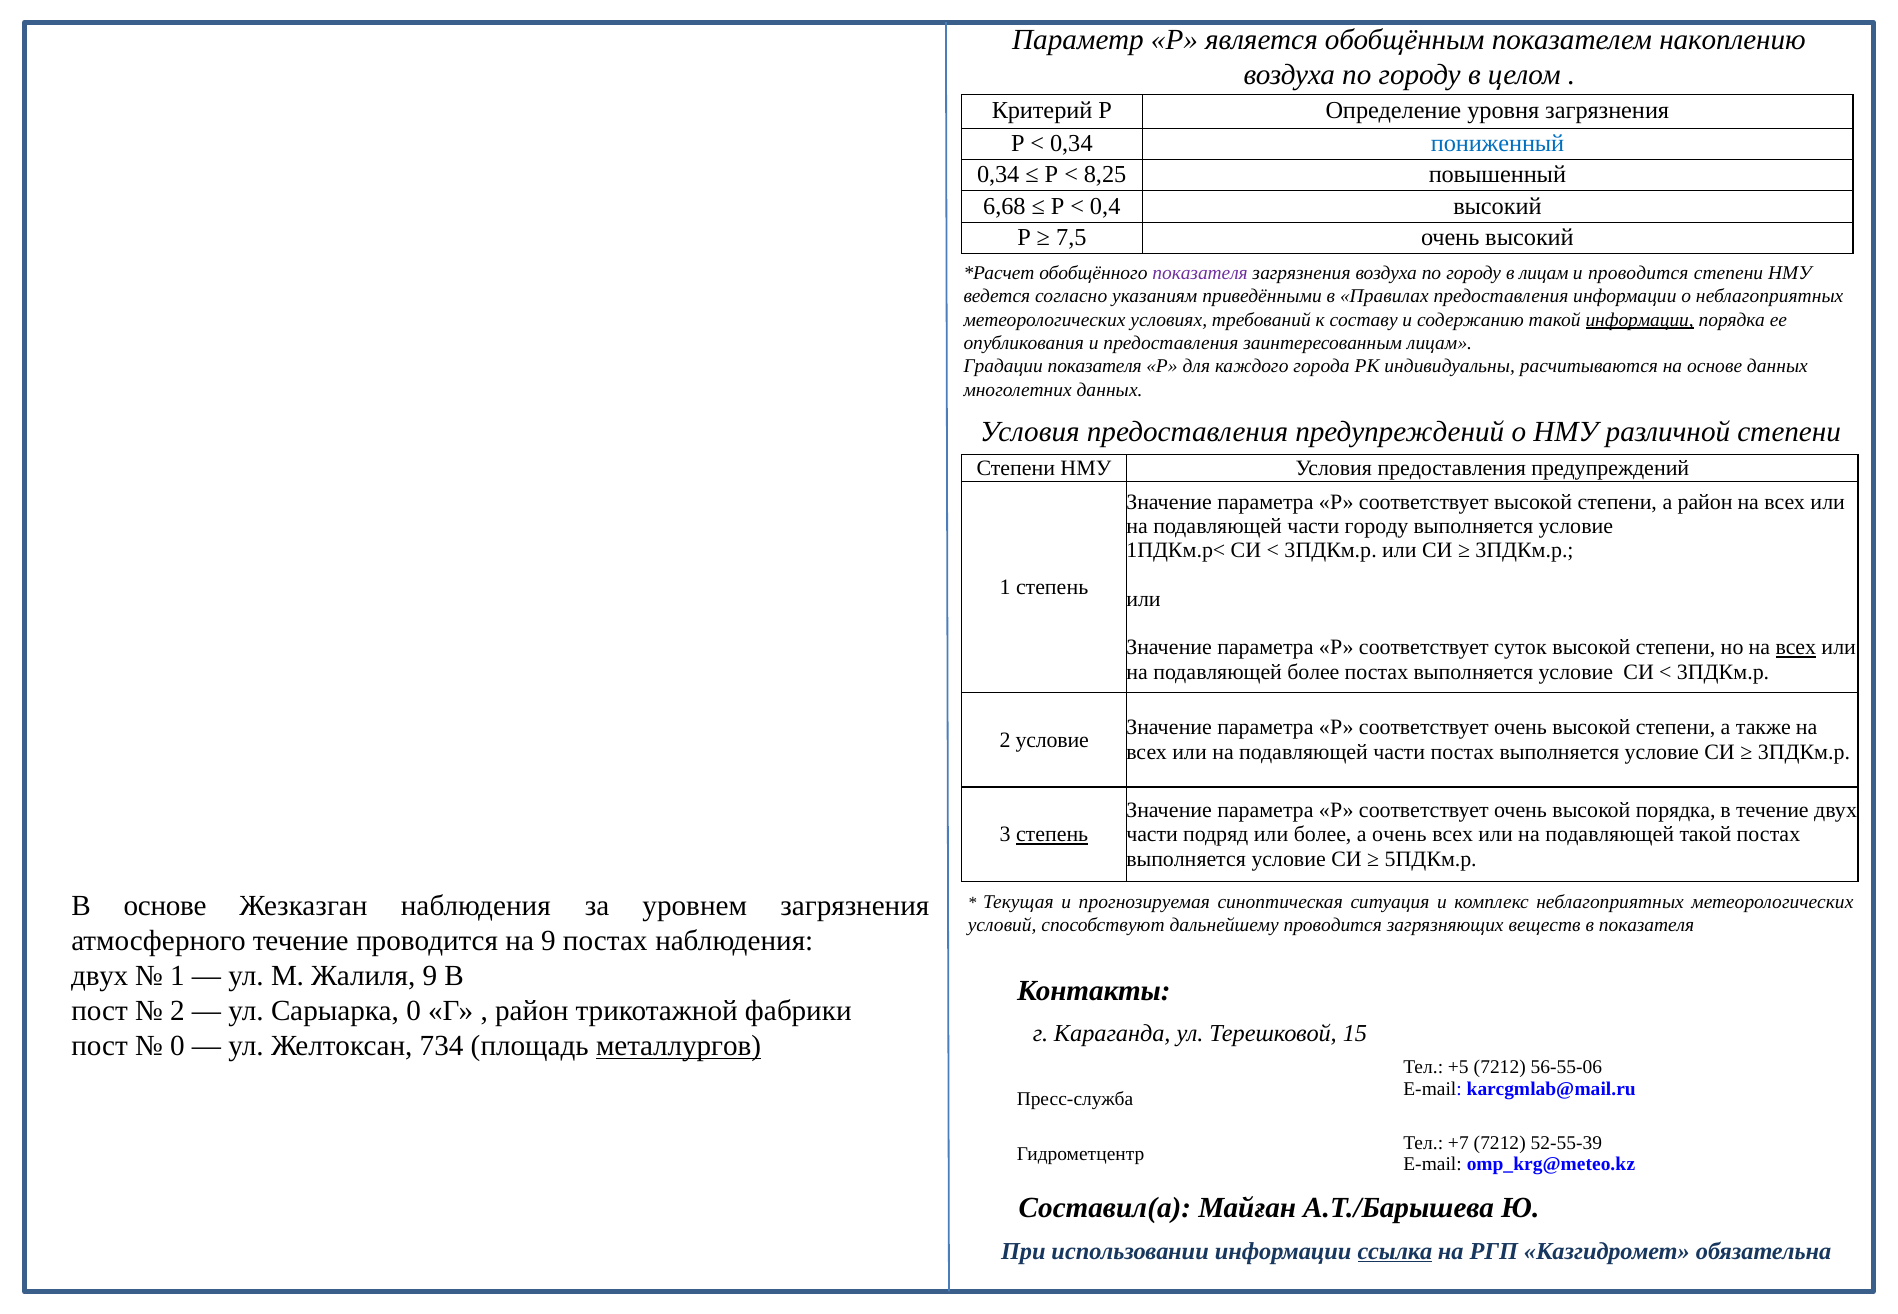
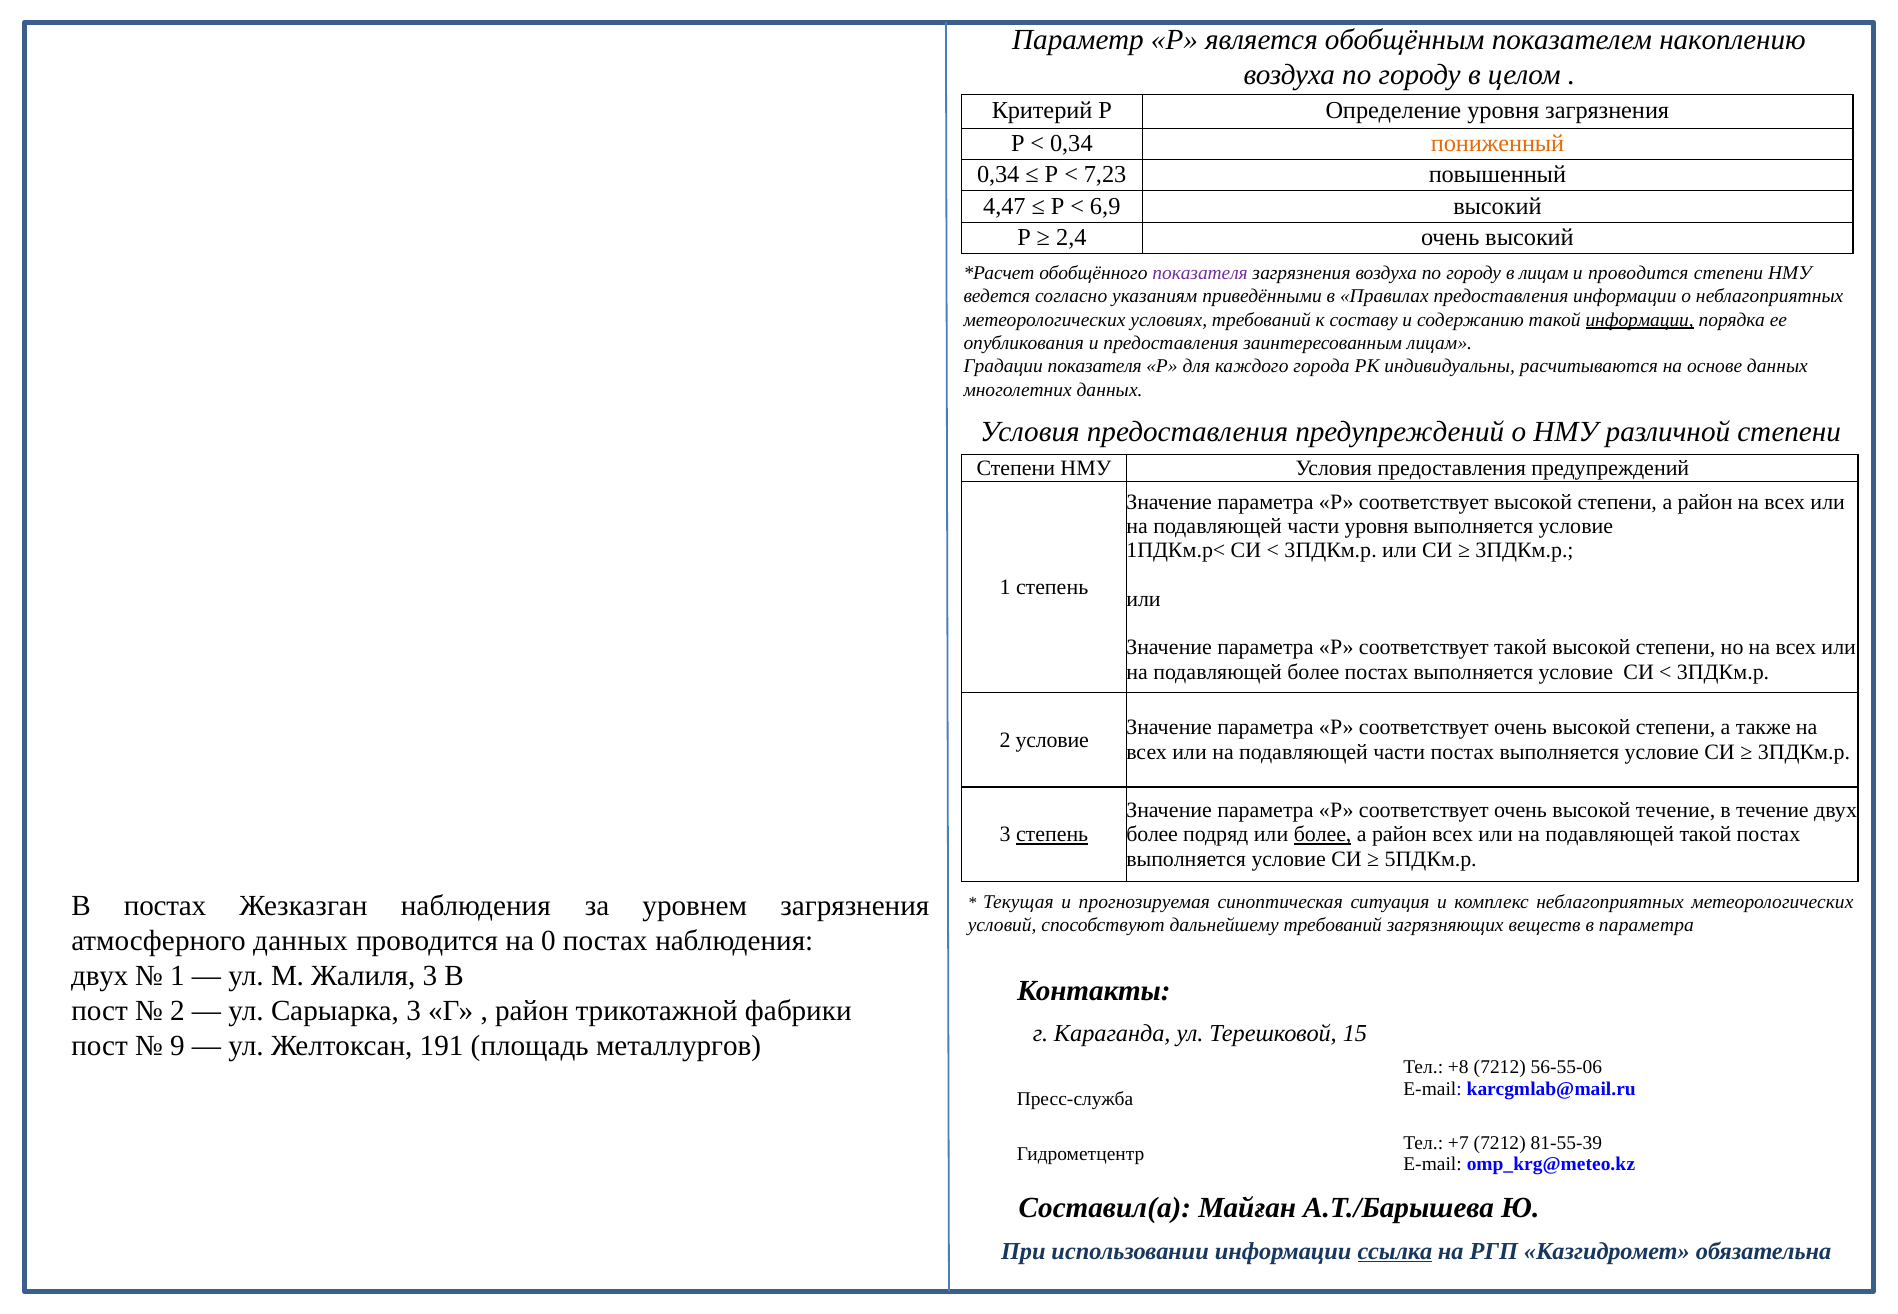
пониженный colour: blue -> orange
8,25: 8,25 -> 7,23
6,68: 6,68 -> 4,47
0,4: 0,4 -> 6,9
7,5: 7,5 -> 2,4
части городу: городу -> уровня
соответствует суток: суток -> такой
всех at (1796, 648) underline: present -> none
высокой порядка: порядка -> течение
части at (1152, 835): части -> более
более at (1323, 835) underline: none -> present
очень at (1399, 835): очень -> район
В основе: основе -> постах
дальнейшему проводится: проводится -> требований
в показателя: показателя -> параметра
атмосферного течение: течение -> данных
на 9: 9 -> 0
Жалиля 9: 9 -> 3
Сарыарка 0: 0 -> 3
0 at (177, 1046): 0 -> 9
734: 734 -> 191
металлургов underline: present -> none
+5: +5 -> +8
52-55-39: 52-55-39 -> 81-55-39
